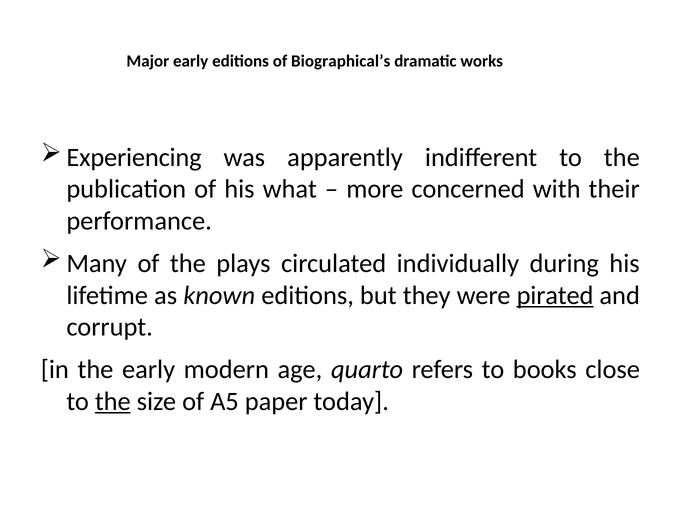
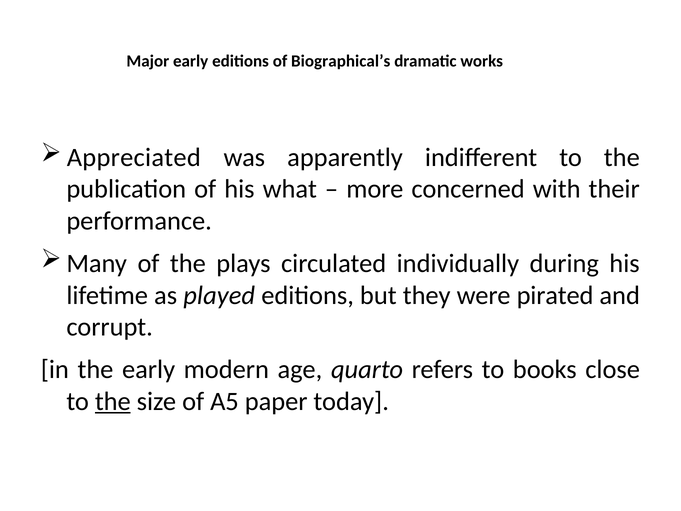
Experiencing: Experiencing -> Appreciated
known: known -> played
pirated underline: present -> none
